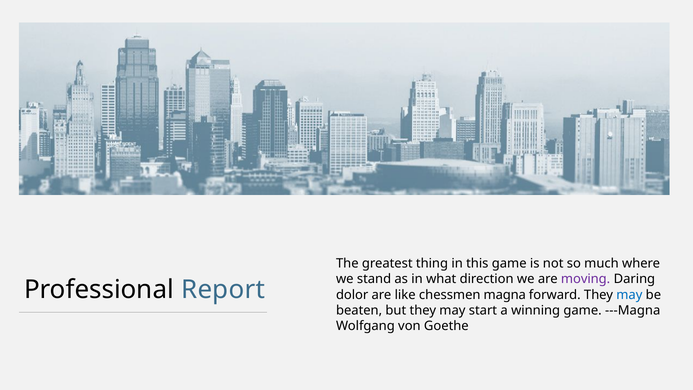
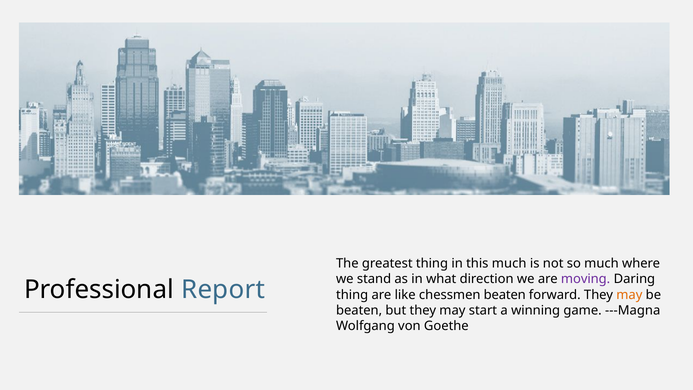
this game: game -> much
dolor at (352, 295): dolor -> thing
chessmen magna: magna -> beaten
may at (629, 295) colour: blue -> orange
